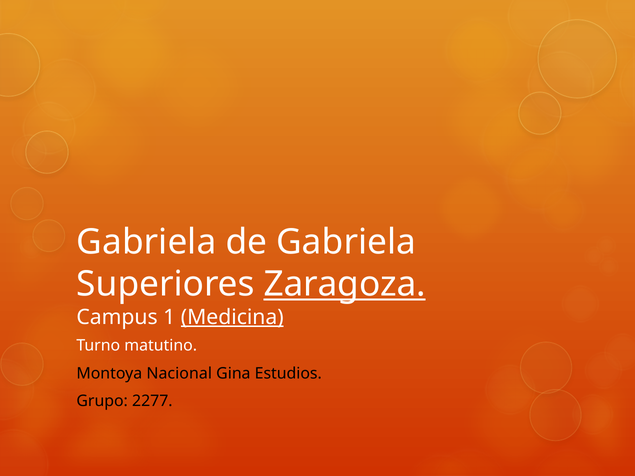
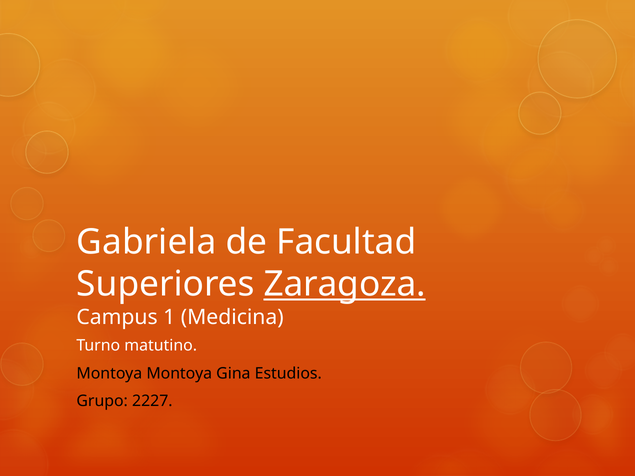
de Gabriela: Gabriela -> Facultad
Medicina underline: present -> none
Montoya Nacional: Nacional -> Montoya
2277: 2277 -> 2227
